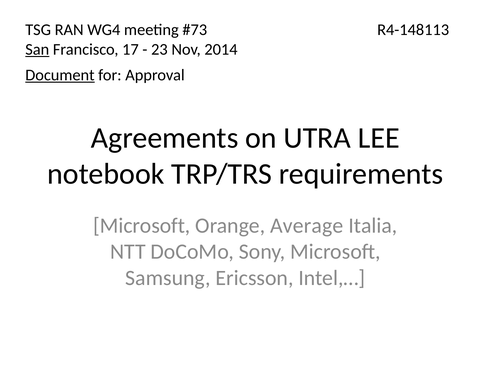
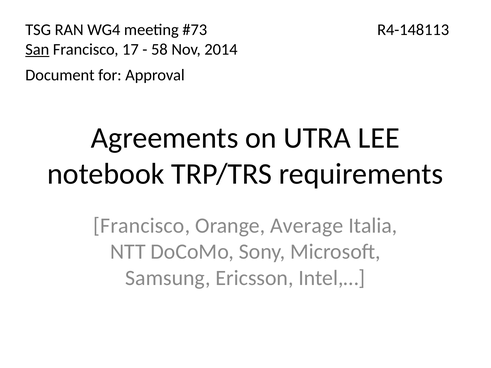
23: 23 -> 58
Document underline: present -> none
Microsoft at (142, 226): Microsoft -> Francisco
